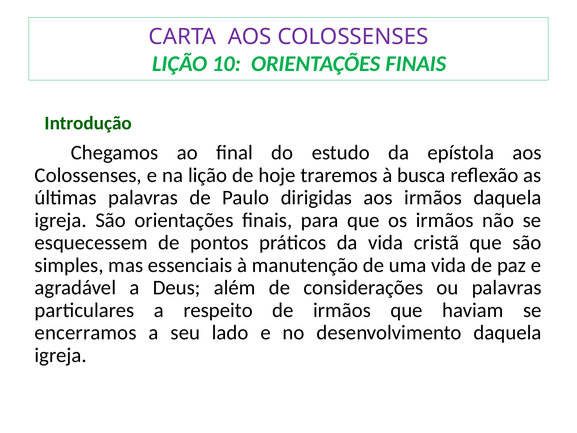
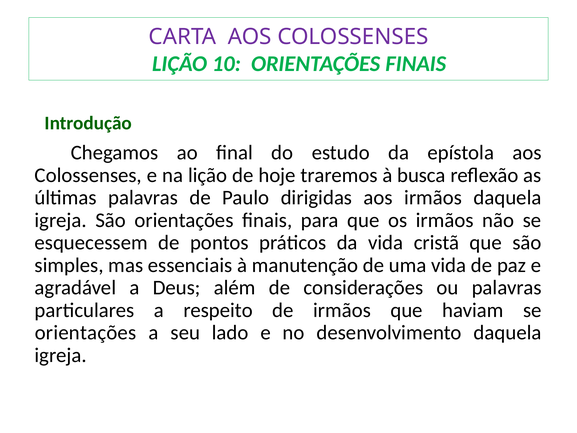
encerramos at (86, 333): encerramos -> orientações
